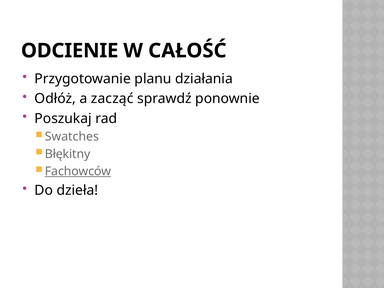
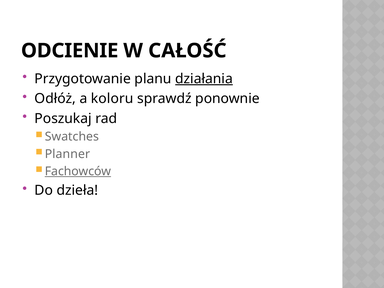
działania underline: none -> present
zacząć: zacząć -> koloru
Błękitny: Błękitny -> Planner
